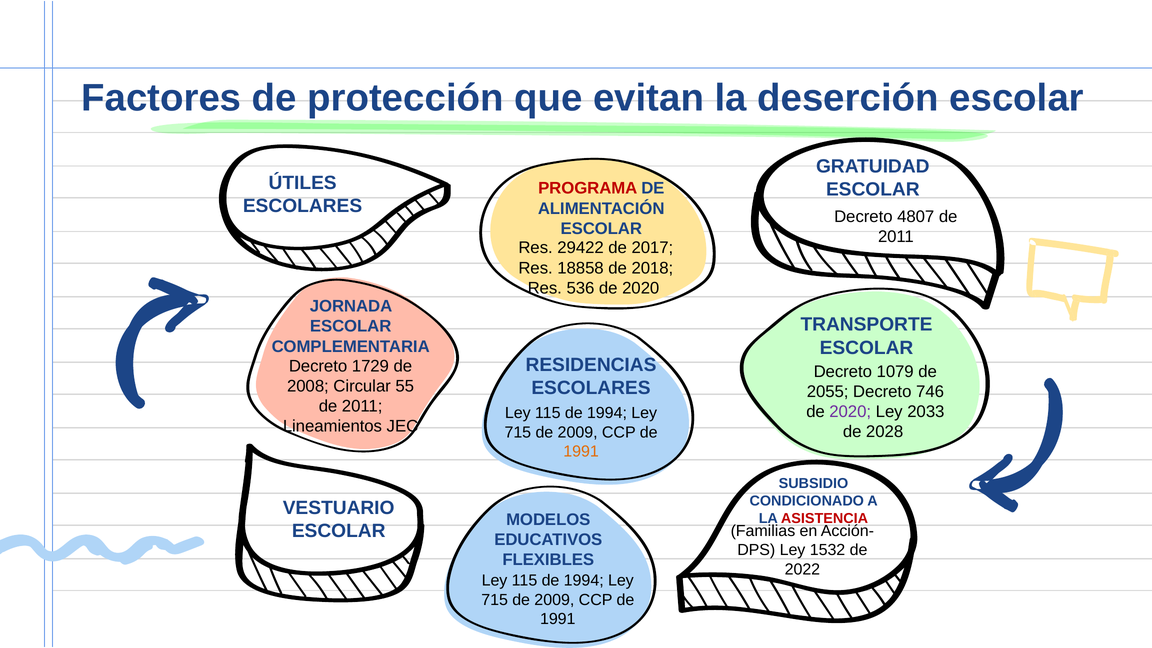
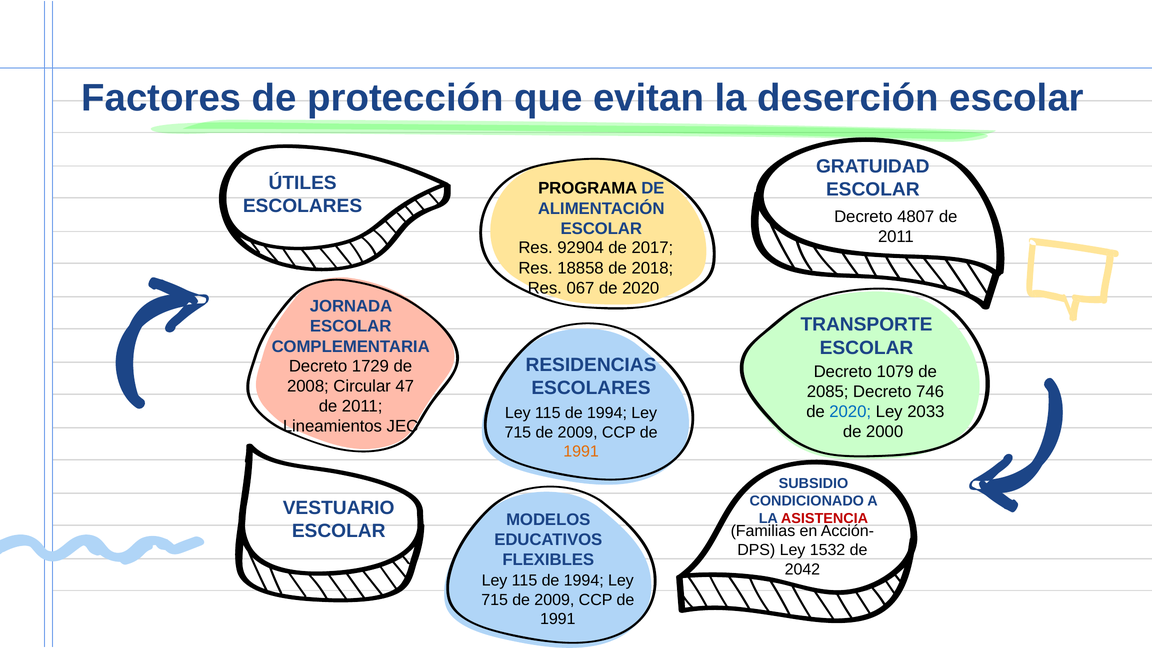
PROGRAMA colour: red -> black
29422: 29422 -> 92904
536: 536 -> 067
55: 55 -> 47
2055: 2055 -> 2085
2020 at (850, 412) colour: purple -> blue
2028: 2028 -> 2000
2022: 2022 -> 2042
